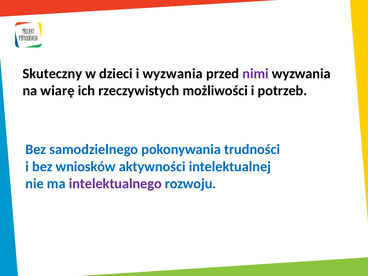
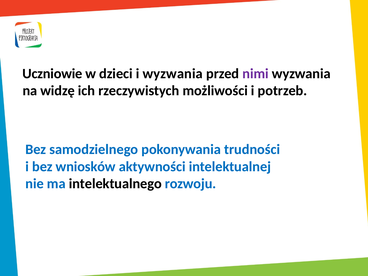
Skuteczny: Skuteczny -> Uczniowie
wiarę: wiarę -> widzę
intelektualnego colour: purple -> black
